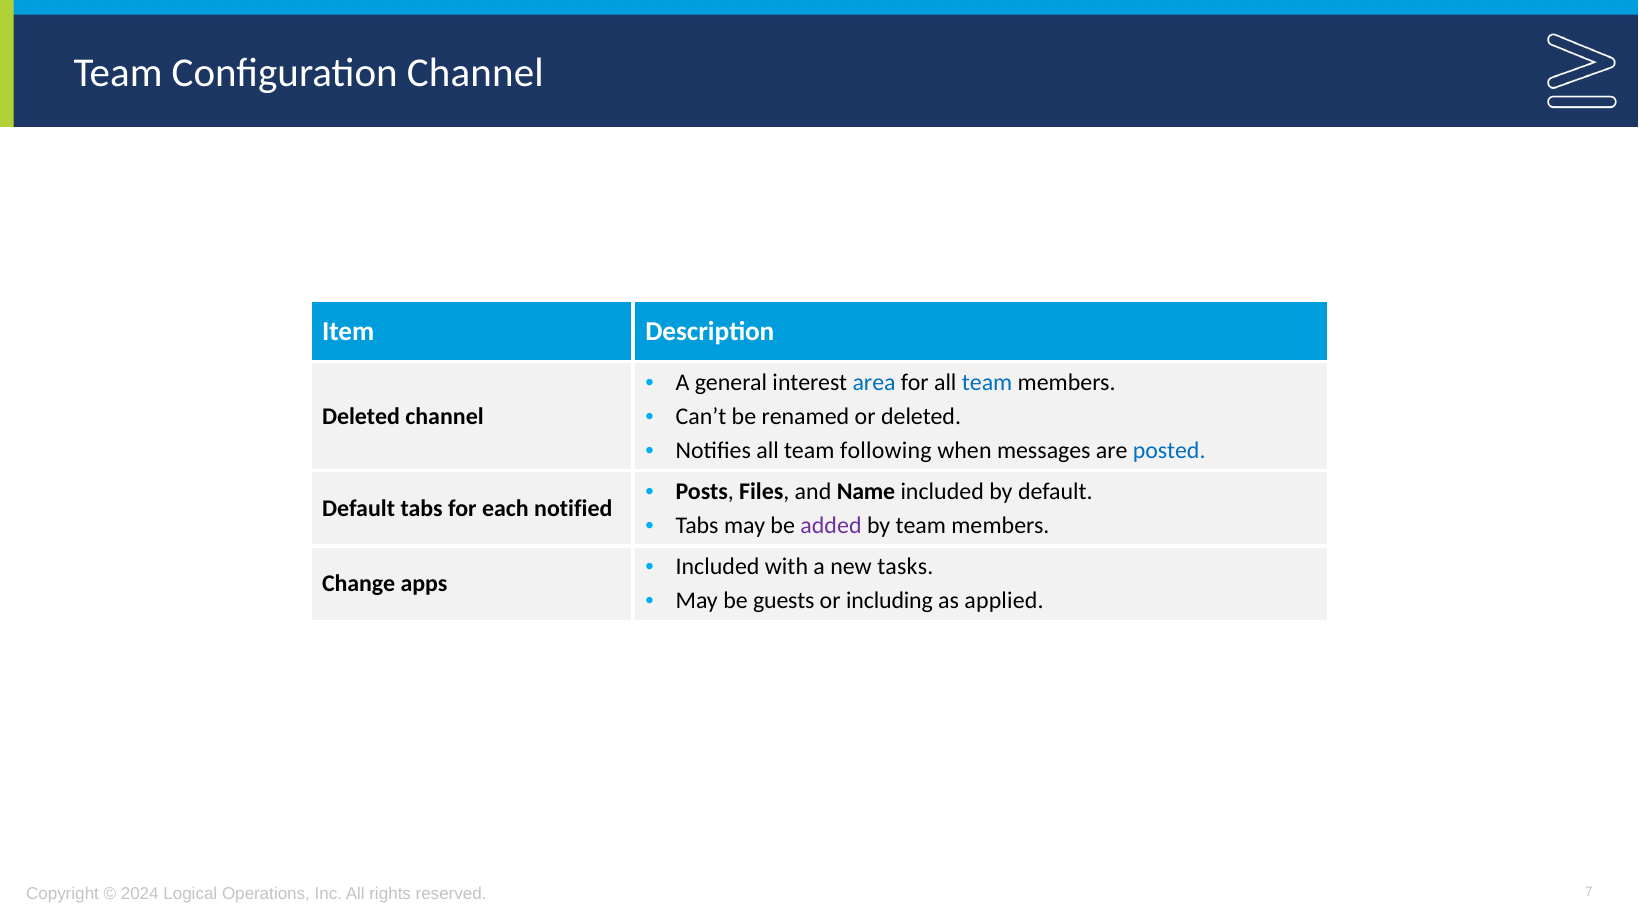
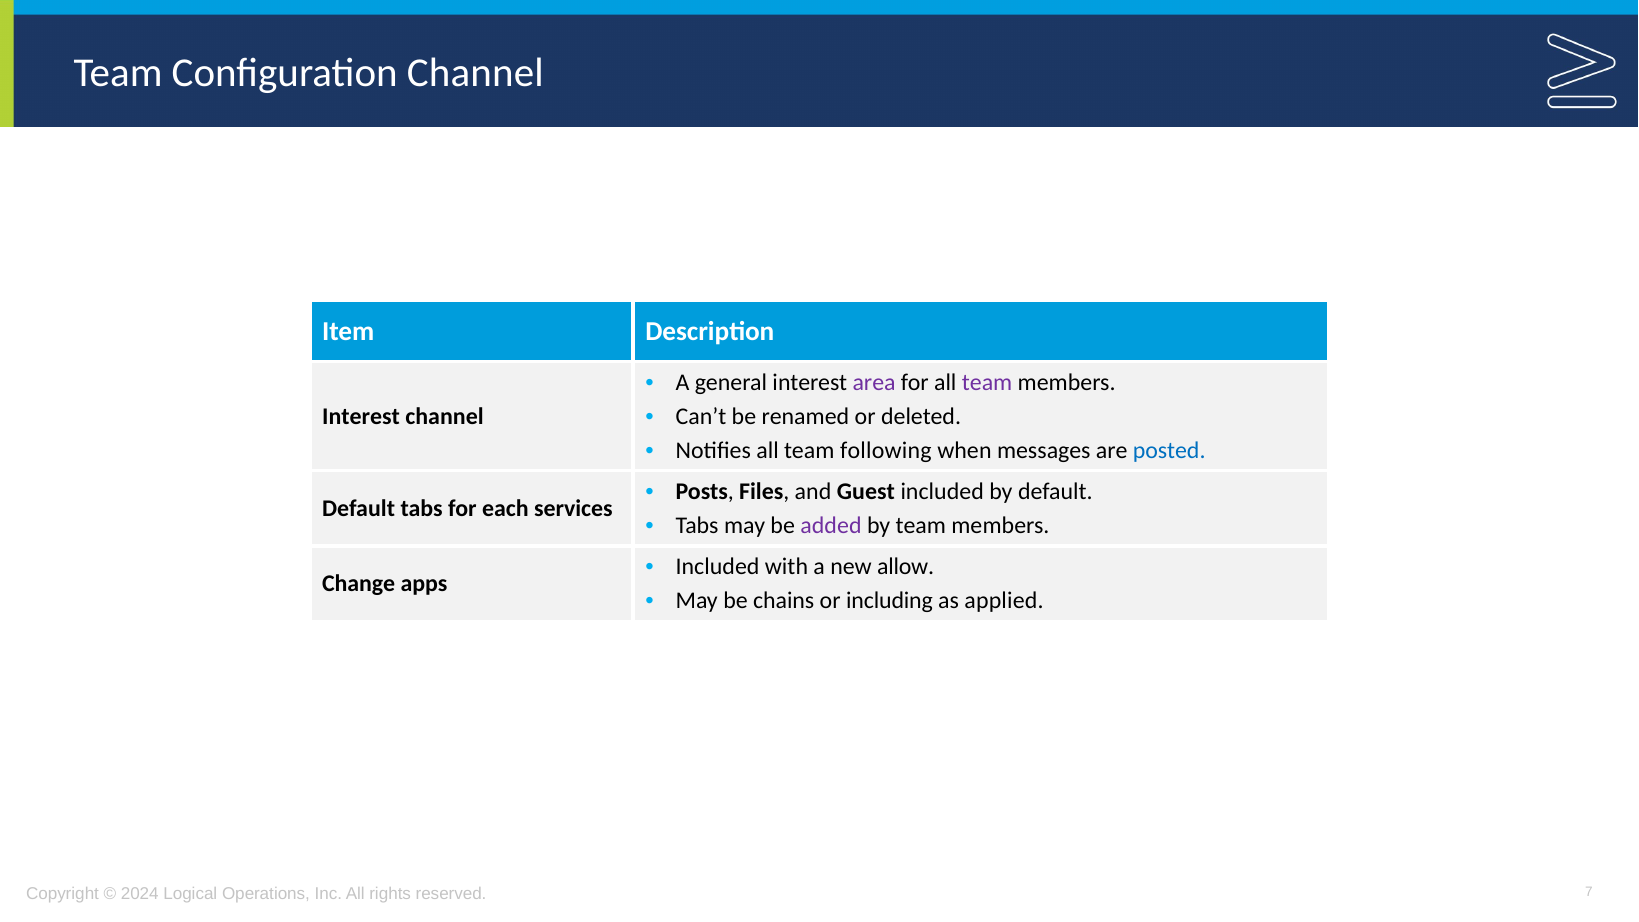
area colour: blue -> purple
team at (987, 382) colour: blue -> purple
Deleted at (361, 416): Deleted -> Interest
Name: Name -> Guest
notified: notified -> services
tasks: tasks -> allow
guests: guests -> chains
